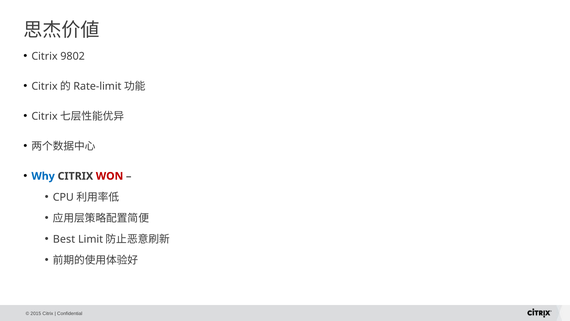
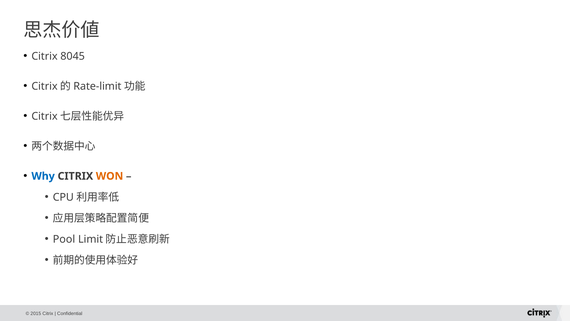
9802: 9802 -> 8045
WON colour: red -> orange
Best: Best -> Pool
